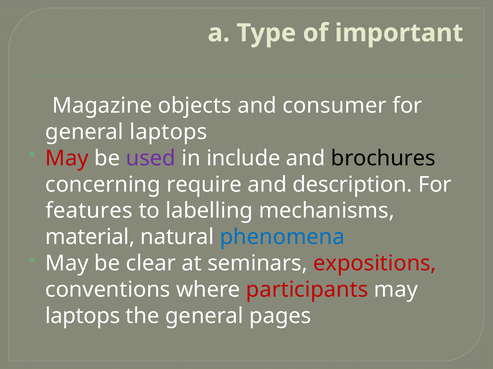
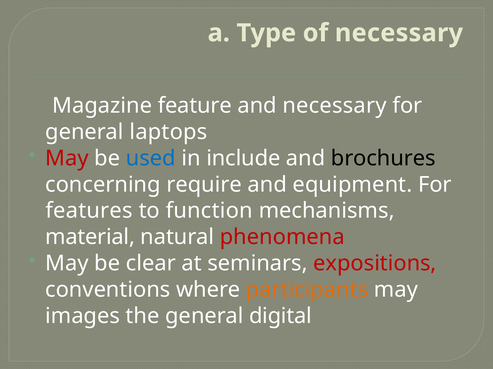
of important: important -> necessary
objects: objects -> feature
and consumer: consumer -> necessary
used colour: purple -> blue
description: description -> equipment
labelling: labelling -> function
phenomena colour: blue -> red
participants colour: red -> orange
laptops at (83, 316): laptops -> images
pages: pages -> digital
